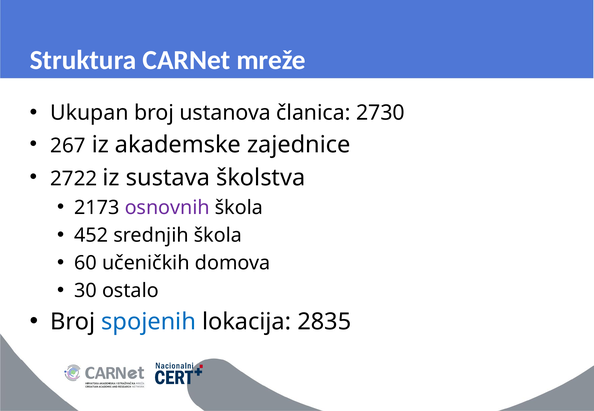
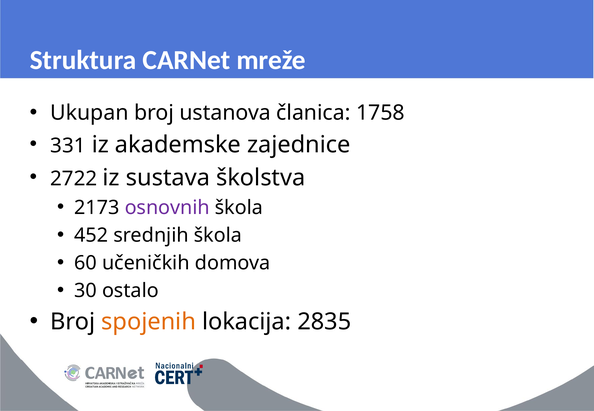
2730: 2730 -> 1758
267: 267 -> 331
spojenih colour: blue -> orange
